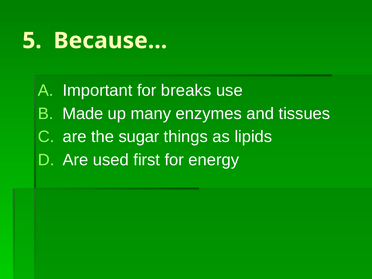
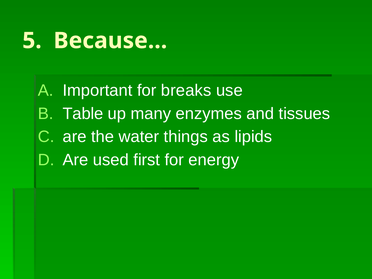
Made: Made -> Table
sugar: sugar -> water
